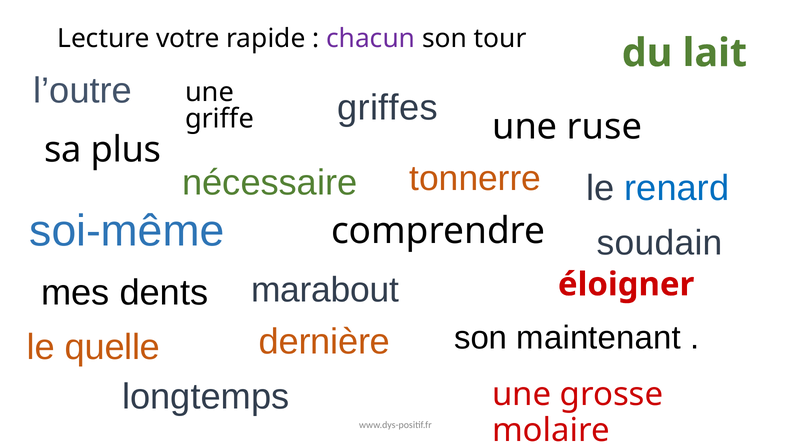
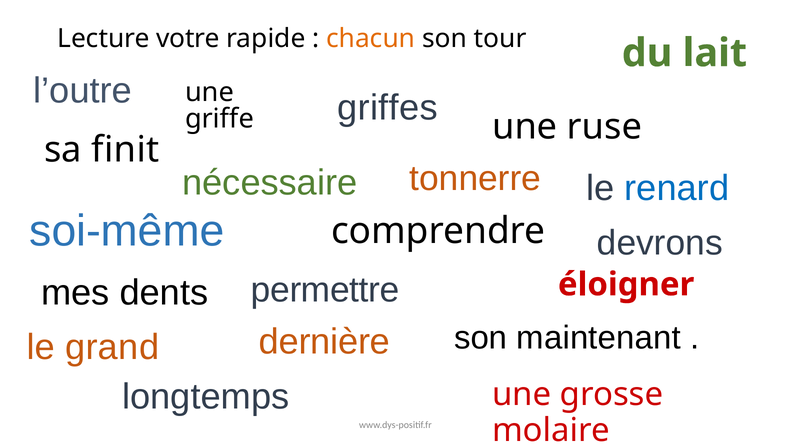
chacun colour: purple -> orange
plus: plus -> finit
soudain: soudain -> devrons
marabout: marabout -> permettre
quelle: quelle -> grand
